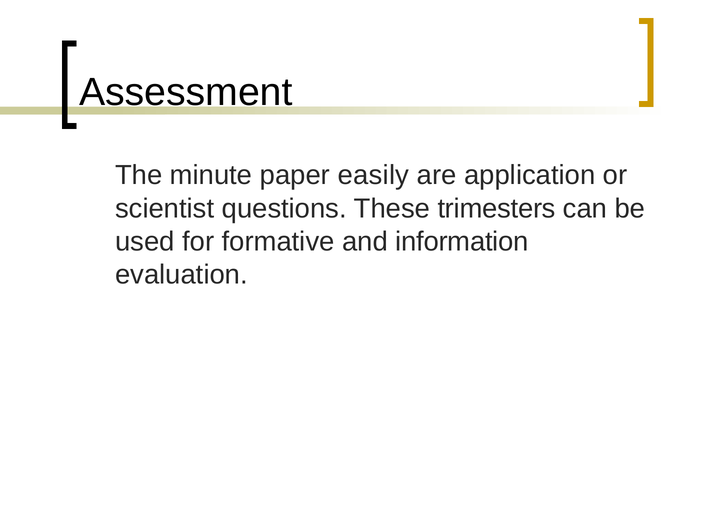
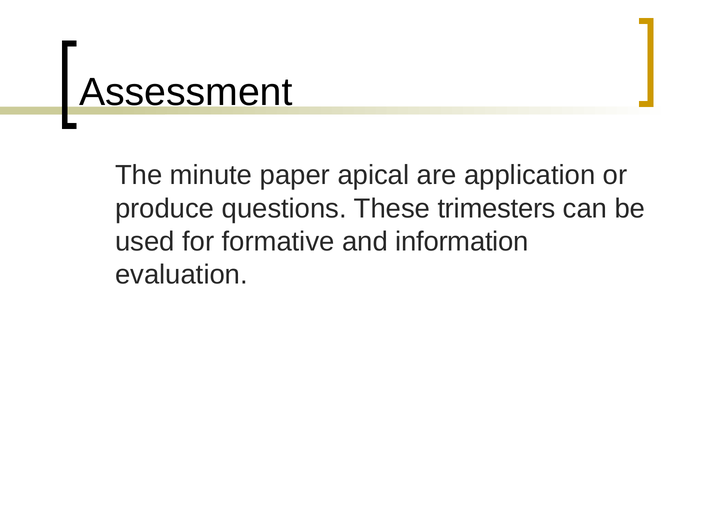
easily: easily -> apical
scientist: scientist -> produce
